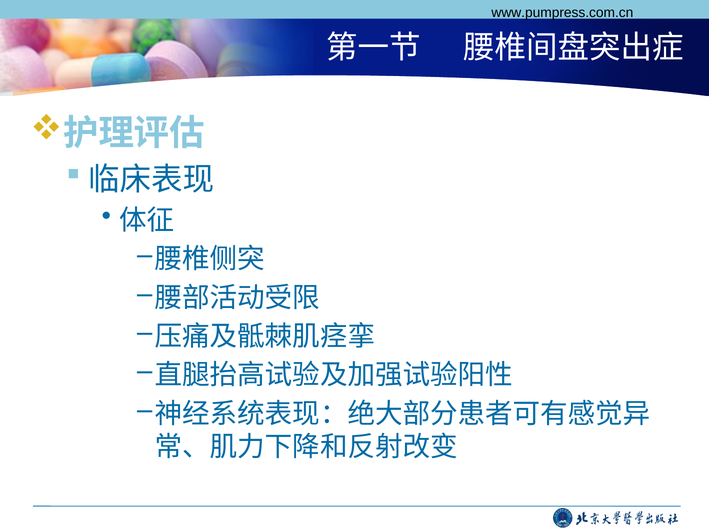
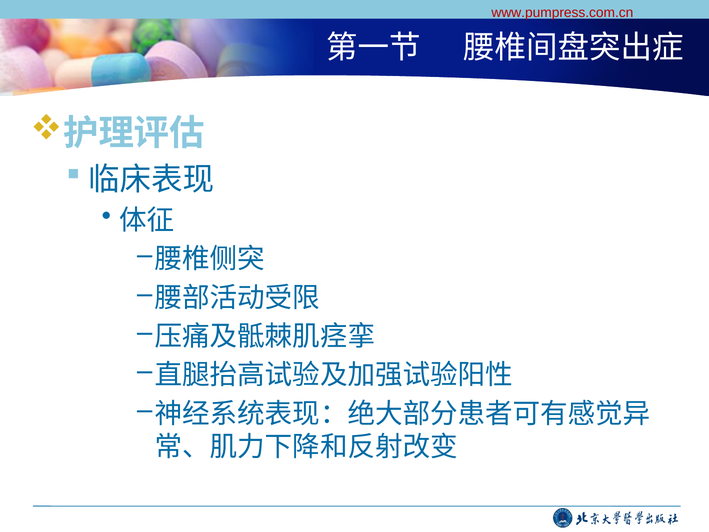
www.pumpress.com.cn colour: black -> red
